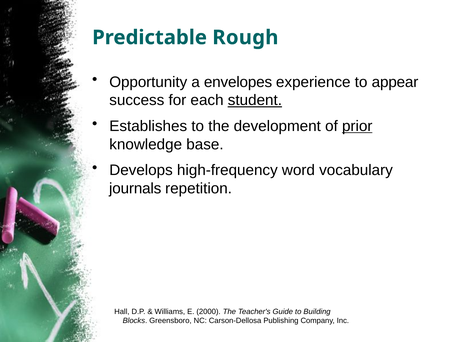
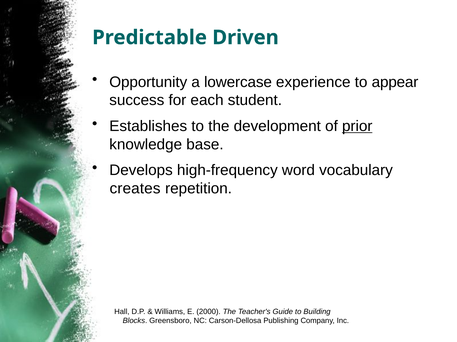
Rough: Rough -> Driven
envelopes: envelopes -> lowercase
student underline: present -> none
journals: journals -> creates
